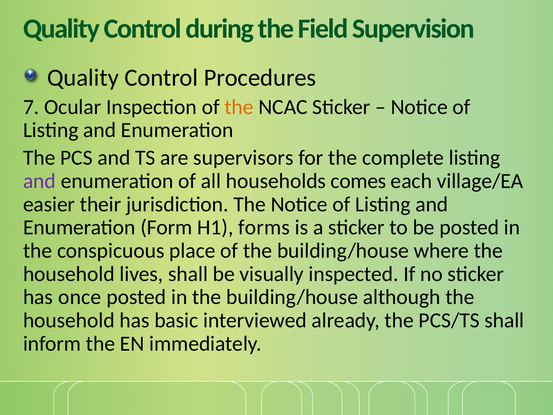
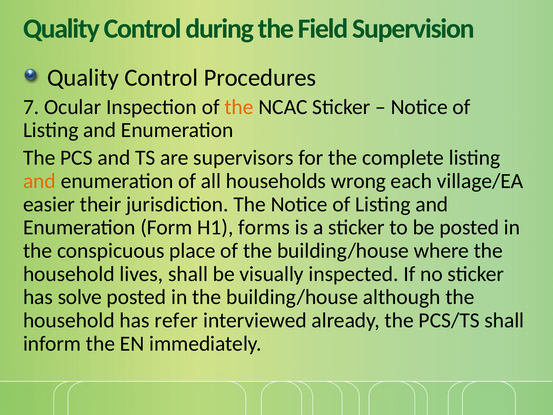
and at (39, 181) colour: purple -> orange
comes: comes -> wrong
once: once -> solve
basic: basic -> refer
